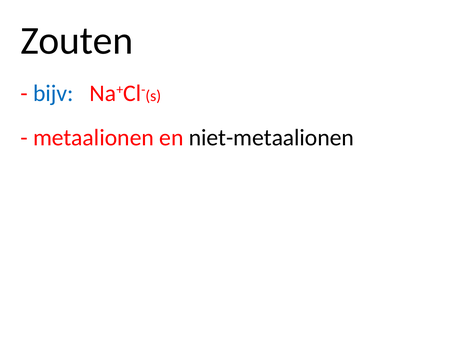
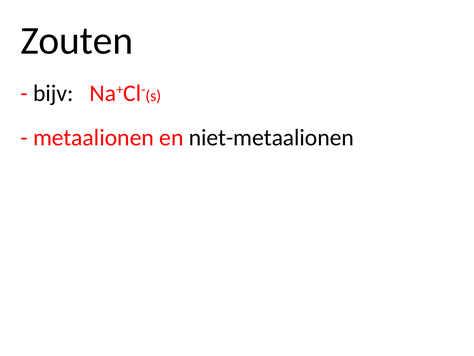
bijv colour: blue -> black
